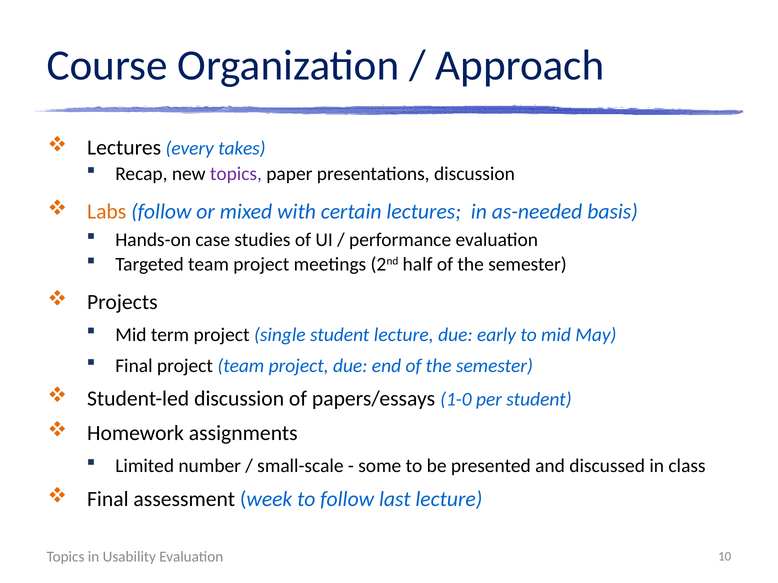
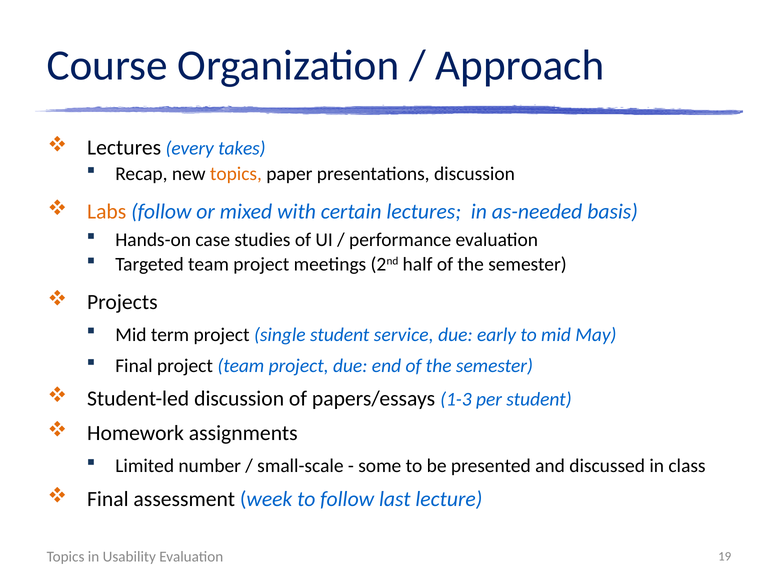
topics at (236, 174) colour: purple -> orange
student lecture: lecture -> service
1-0: 1-0 -> 1-3
10: 10 -> 19
